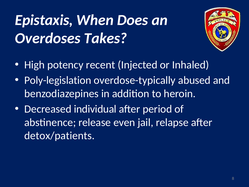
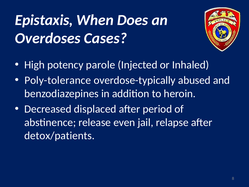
Takes: Takes -> Cases
recent: recent -> parole
Poly-legislation: Poly-legislation -> Poly-tolerance
individual: individual -> displaced
